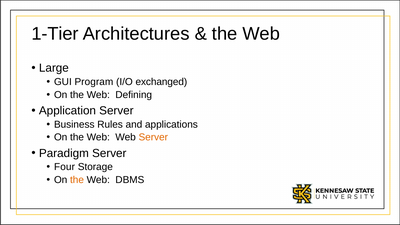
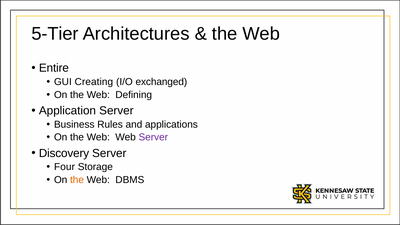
1-Tier: 1-Tier -> 5-Tier
Large: Large -> Entire
Program: Program -> Creating
Server at (153, 137) colour: orange -> purple
Paradigm: Paradigm -> Discovery
